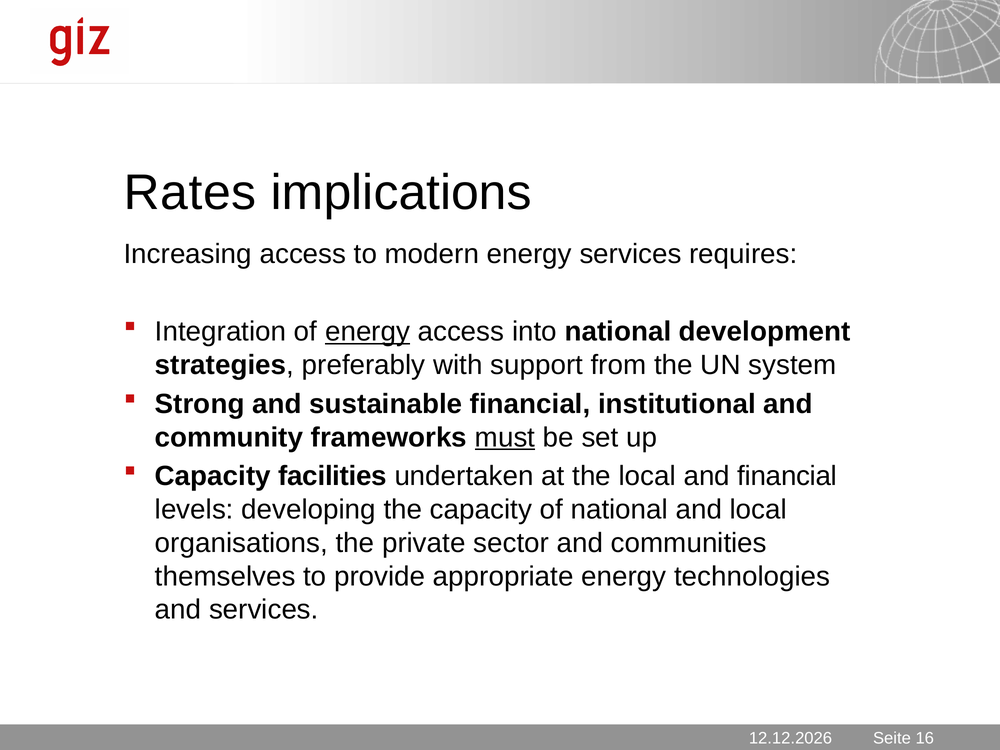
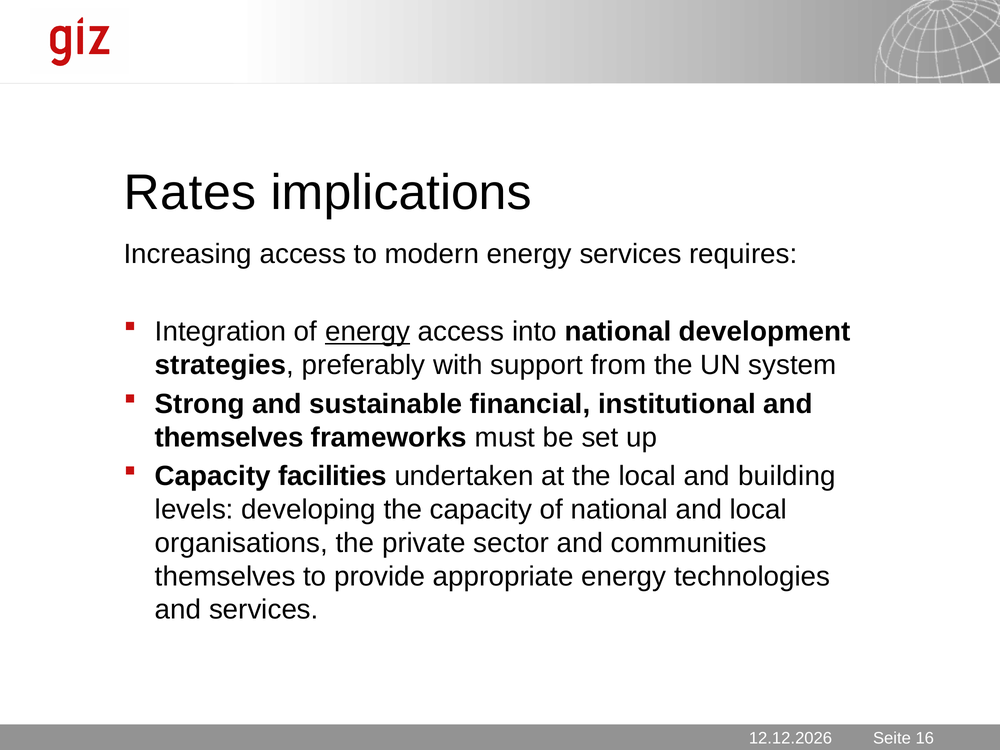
community at (229, 437): community -> themselves
must underline: present -> none
and financial: financial -> building
